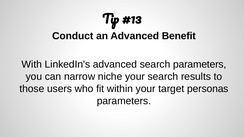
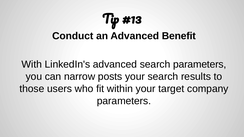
niche: niche -> posts
personas: personas -> company
